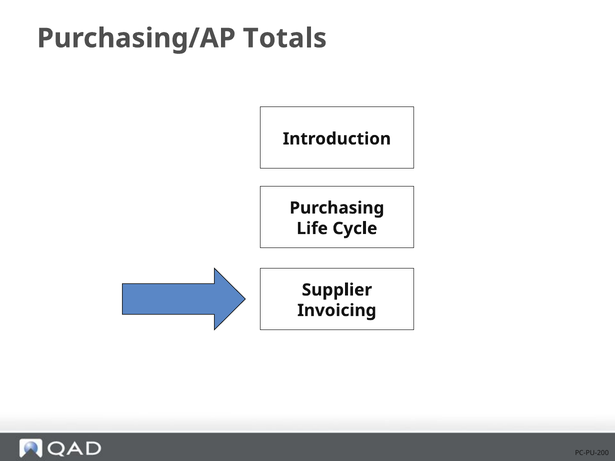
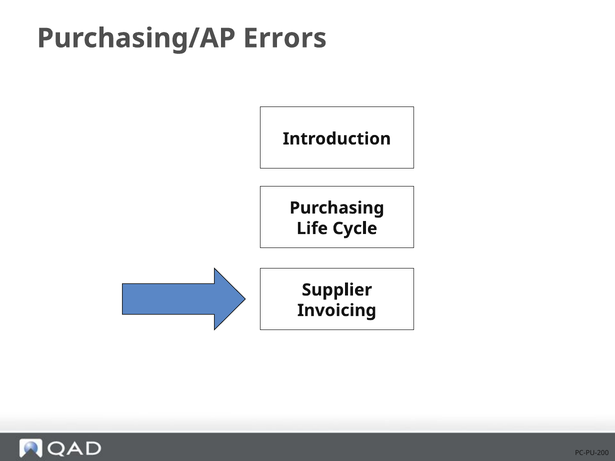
Totals: Totals -> Errors
